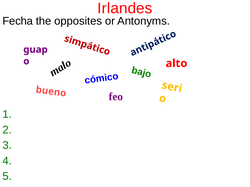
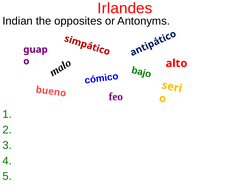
Fecha: Fecha -> Indian
